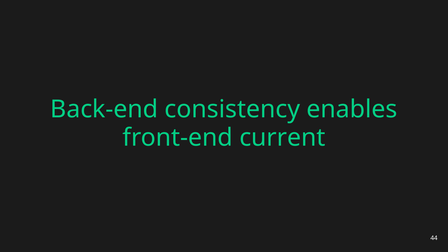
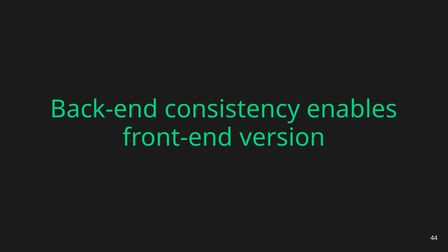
current: current -> version
